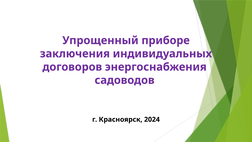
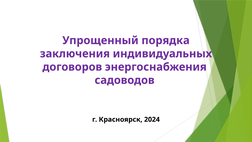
приборе: приборе -> порядка
